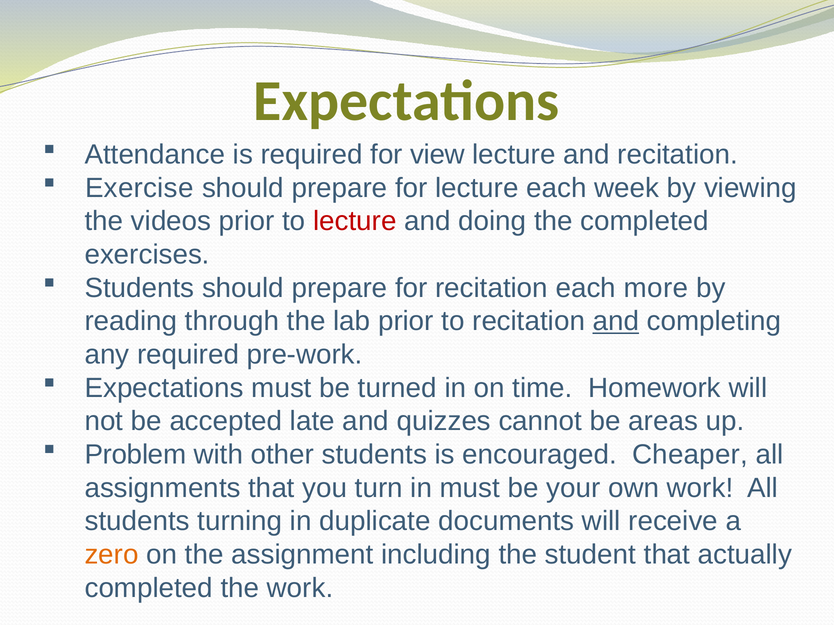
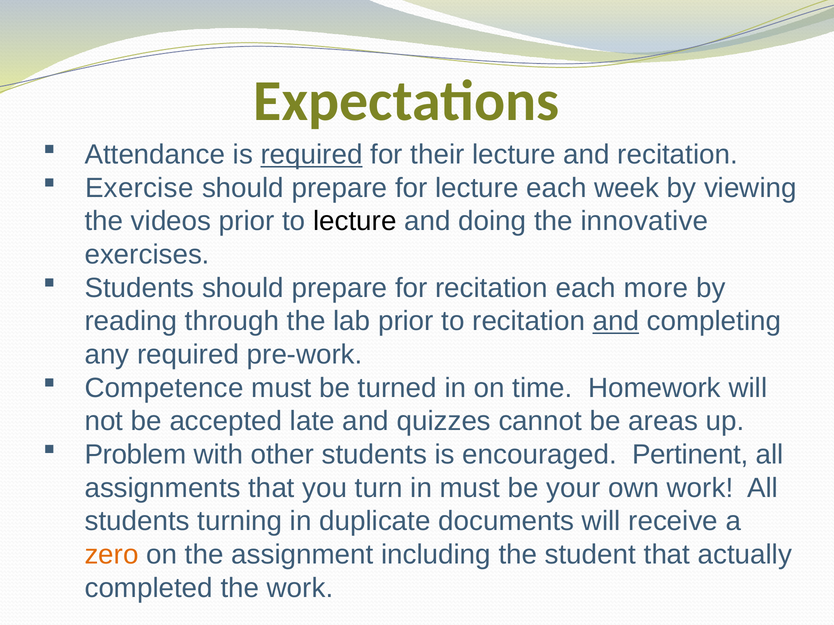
required at (312, 155) underline: none -> present
view: view -> their
lecture at (355, 221) colour: red -> black
the completed: completed -> innovative
Expectations at (164, 388): Expectations -> Competence
Cheaper: Cheaper -> Pertinent
